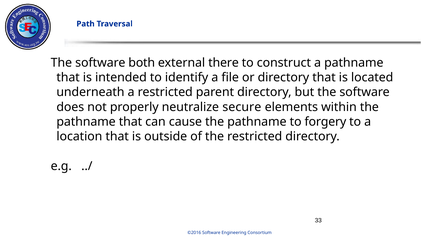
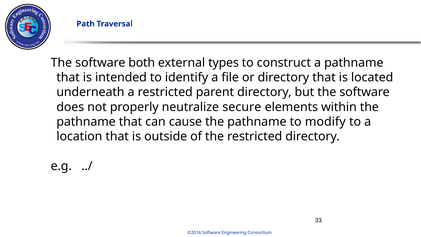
there: there -> types
forgery: forgery -> modify
